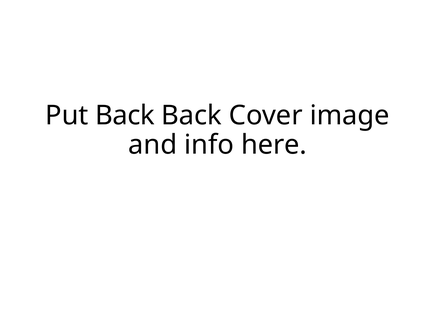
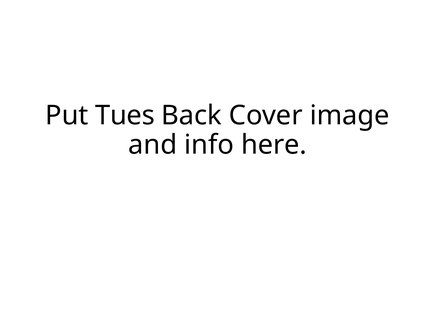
Put Back: Back -> Tues
